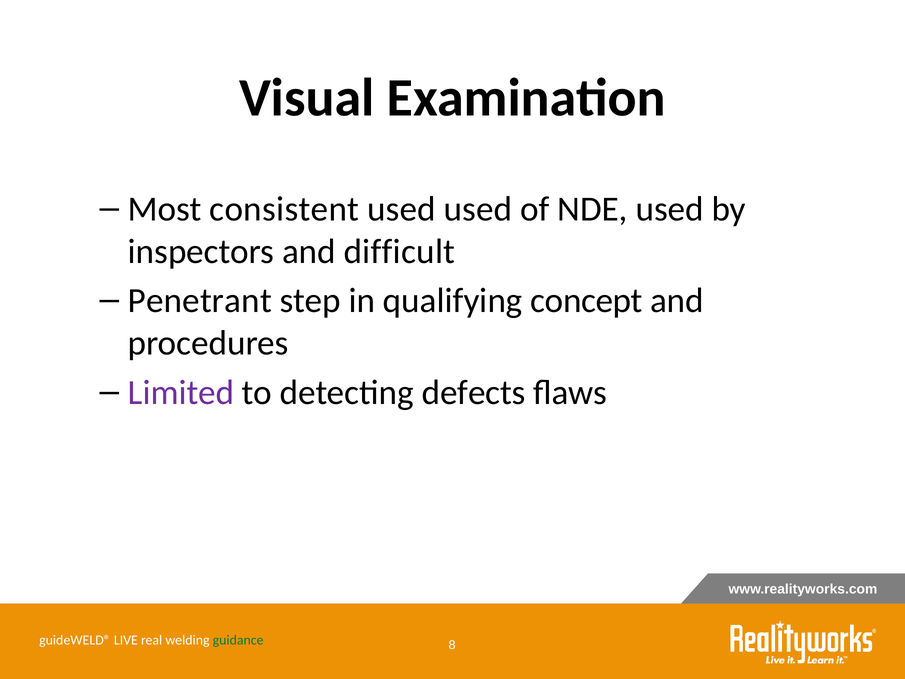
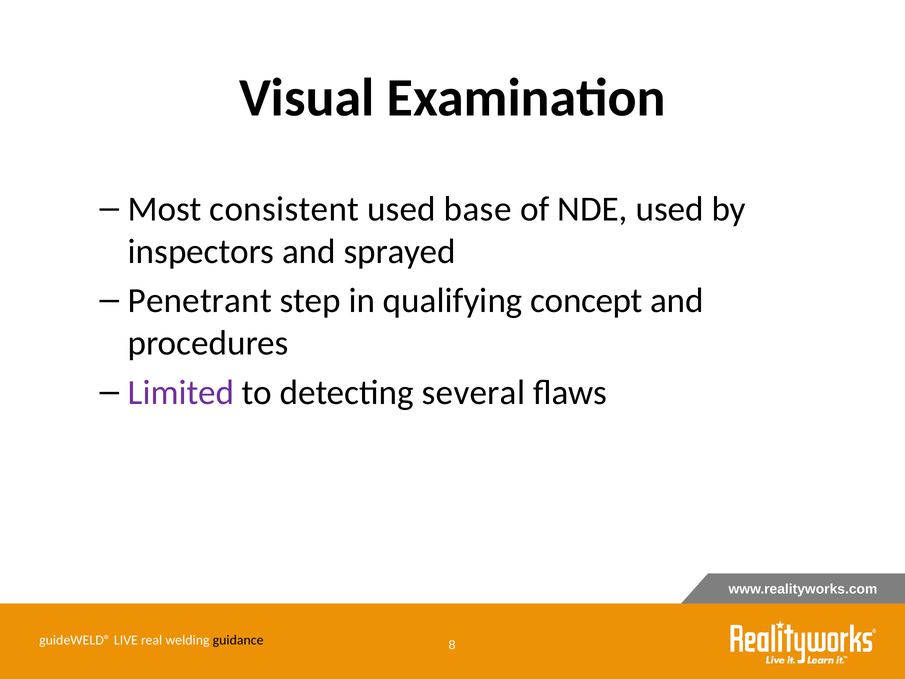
used used: used -> base
difficult: difficult -> sprayed
defects: defects -> several
guidance colour: green -> black
